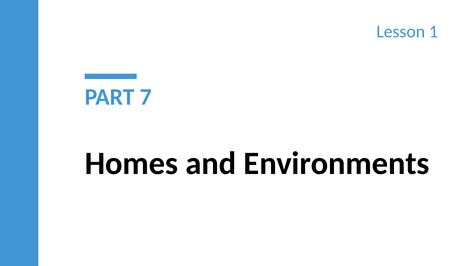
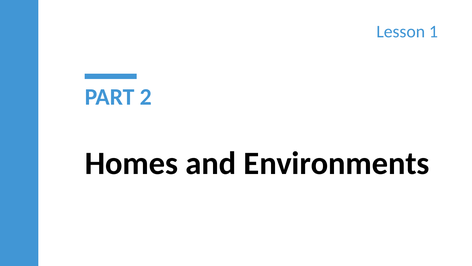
7: 7 -> 2
